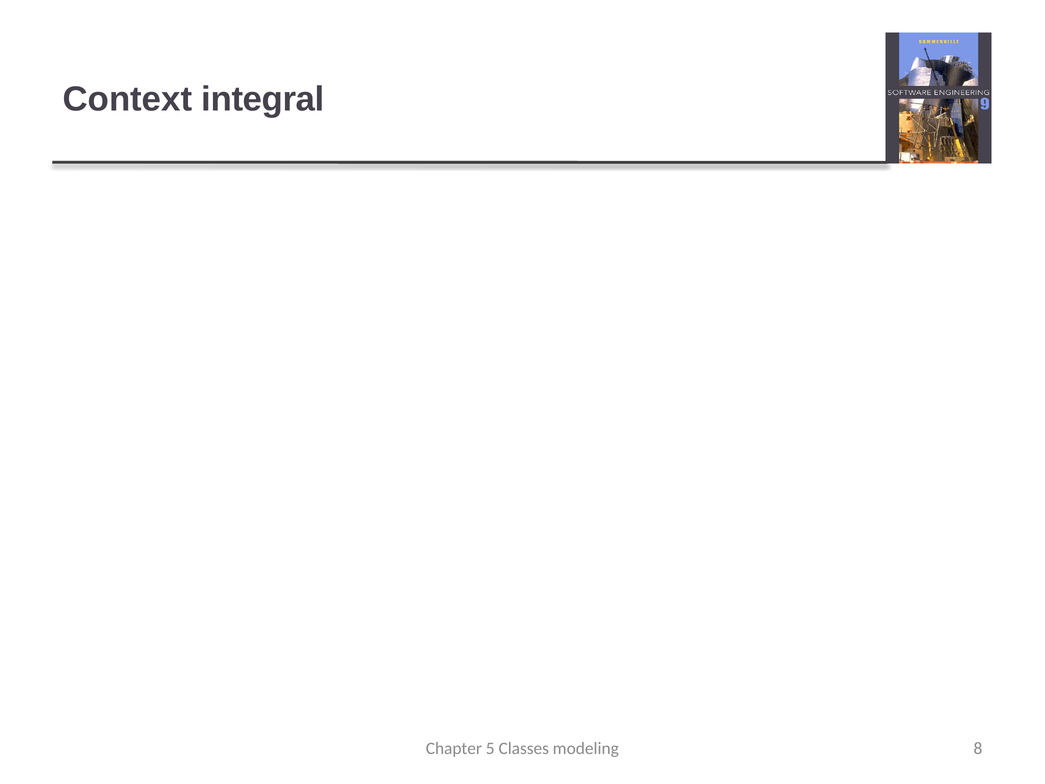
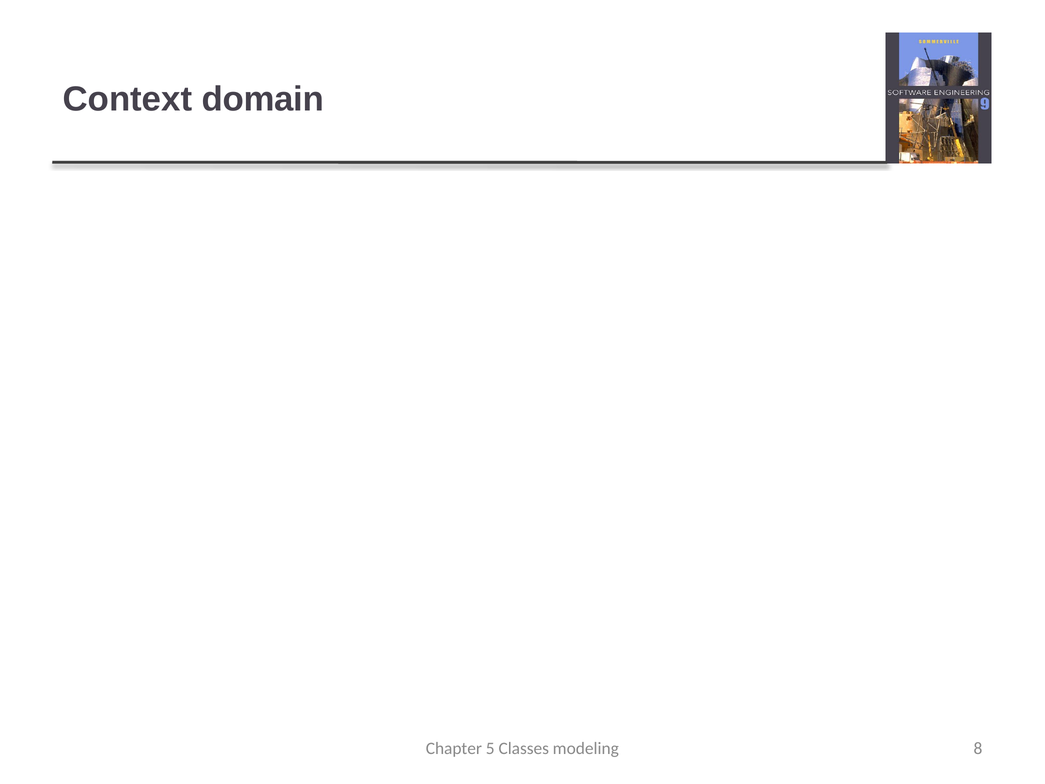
integral: integral -> domain
